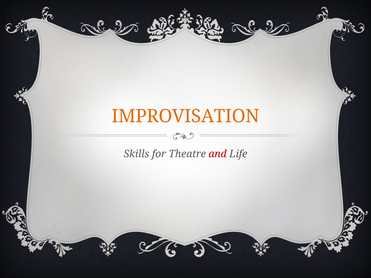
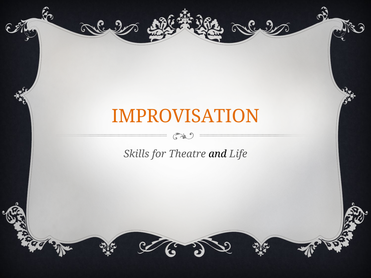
and colour: red -> black
